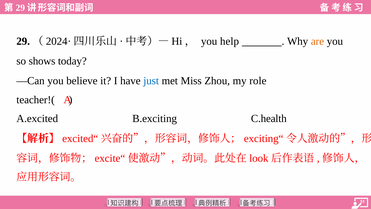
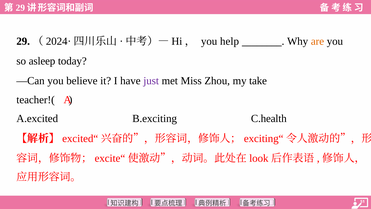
shows: shows -> asleep
just colour: blue -> purple
role: role -> take
